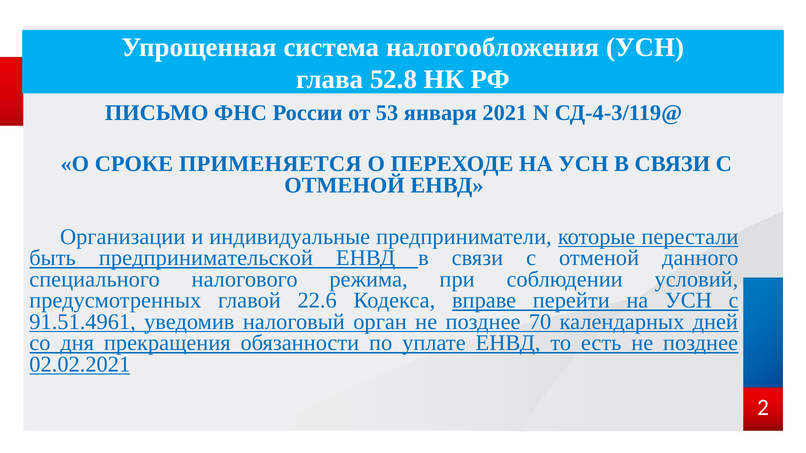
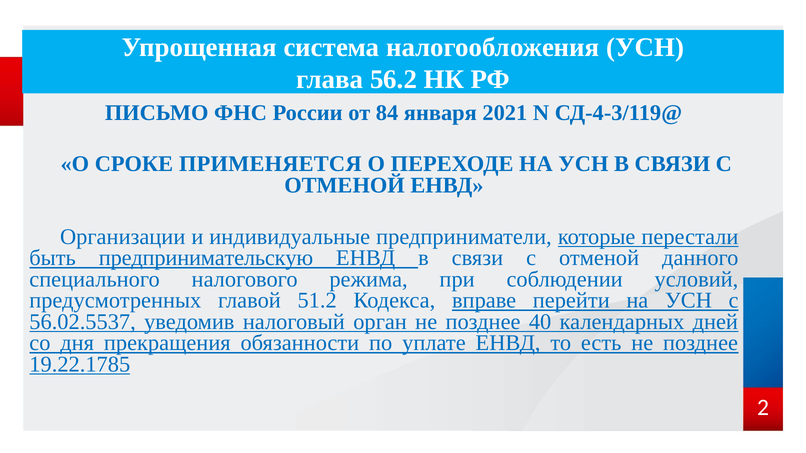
52.8: 52.8 -> 56.2
53: 53 -> 84
предпринимательской: предпринимательской -> предпринимательскую
22.6: 22.6 -> 51.2
91.51.4961: 91.51.4961 -> 56.02.5537
70: 70 -> 40
02.02.2021: 02.02.2021 -> 19.22.1785
